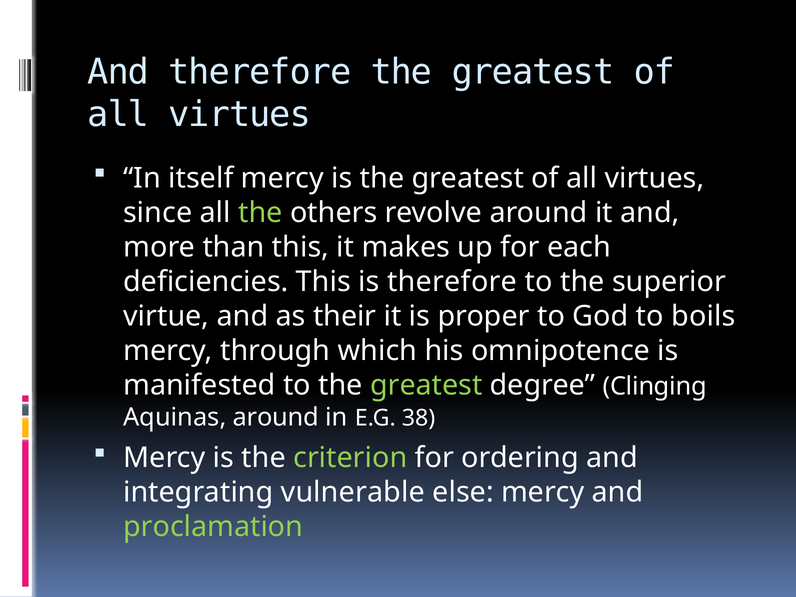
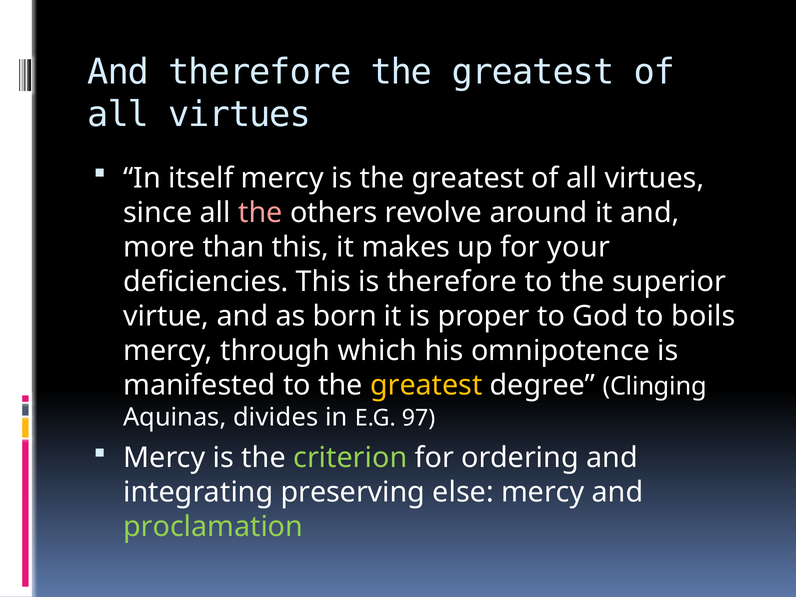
the at (260, 213) colour: light green -> pink
each: each -> your
their: their -> born
greatest at (426, 385) colour: light green -> yellow
Aquinas around: around -> divides
38: 38 -> 97
vulnerable: vulnerable -> preserving
